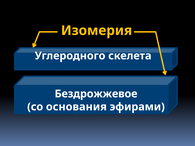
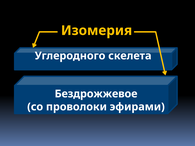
основания: основания -> проволоки
